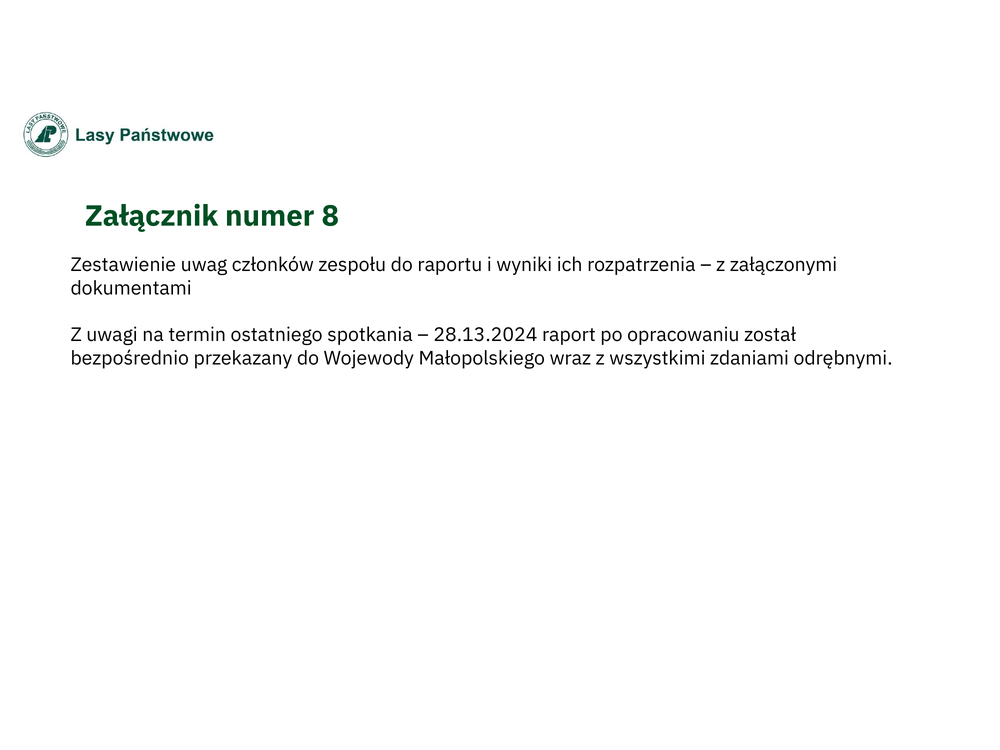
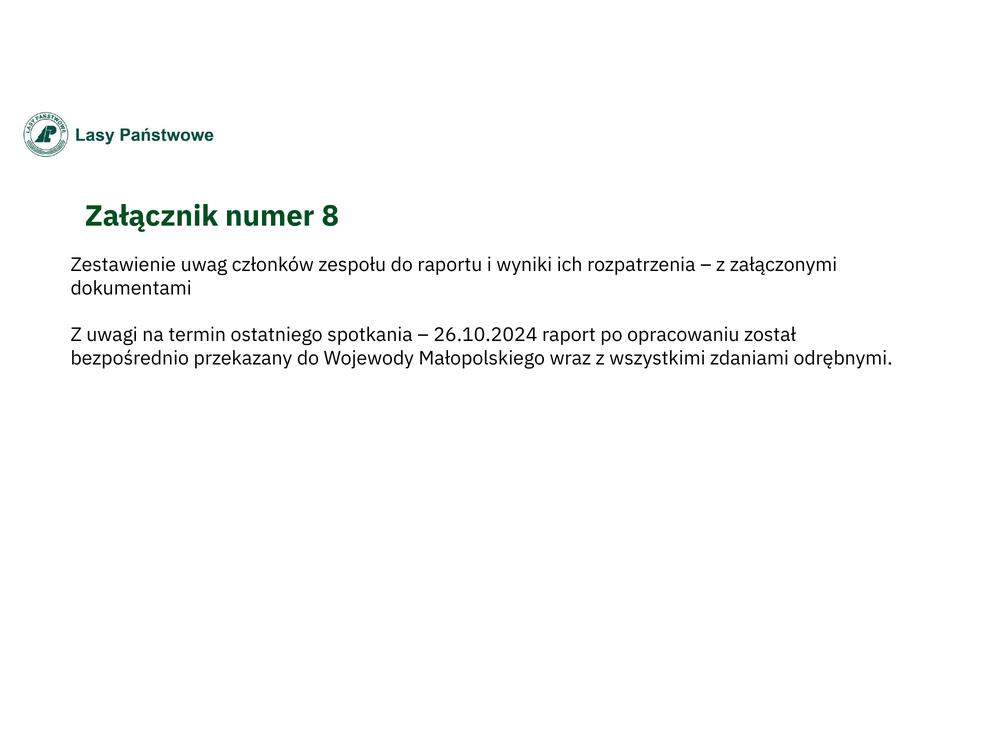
28.13.2024: 28.13.2024 -> 26.10.2024
